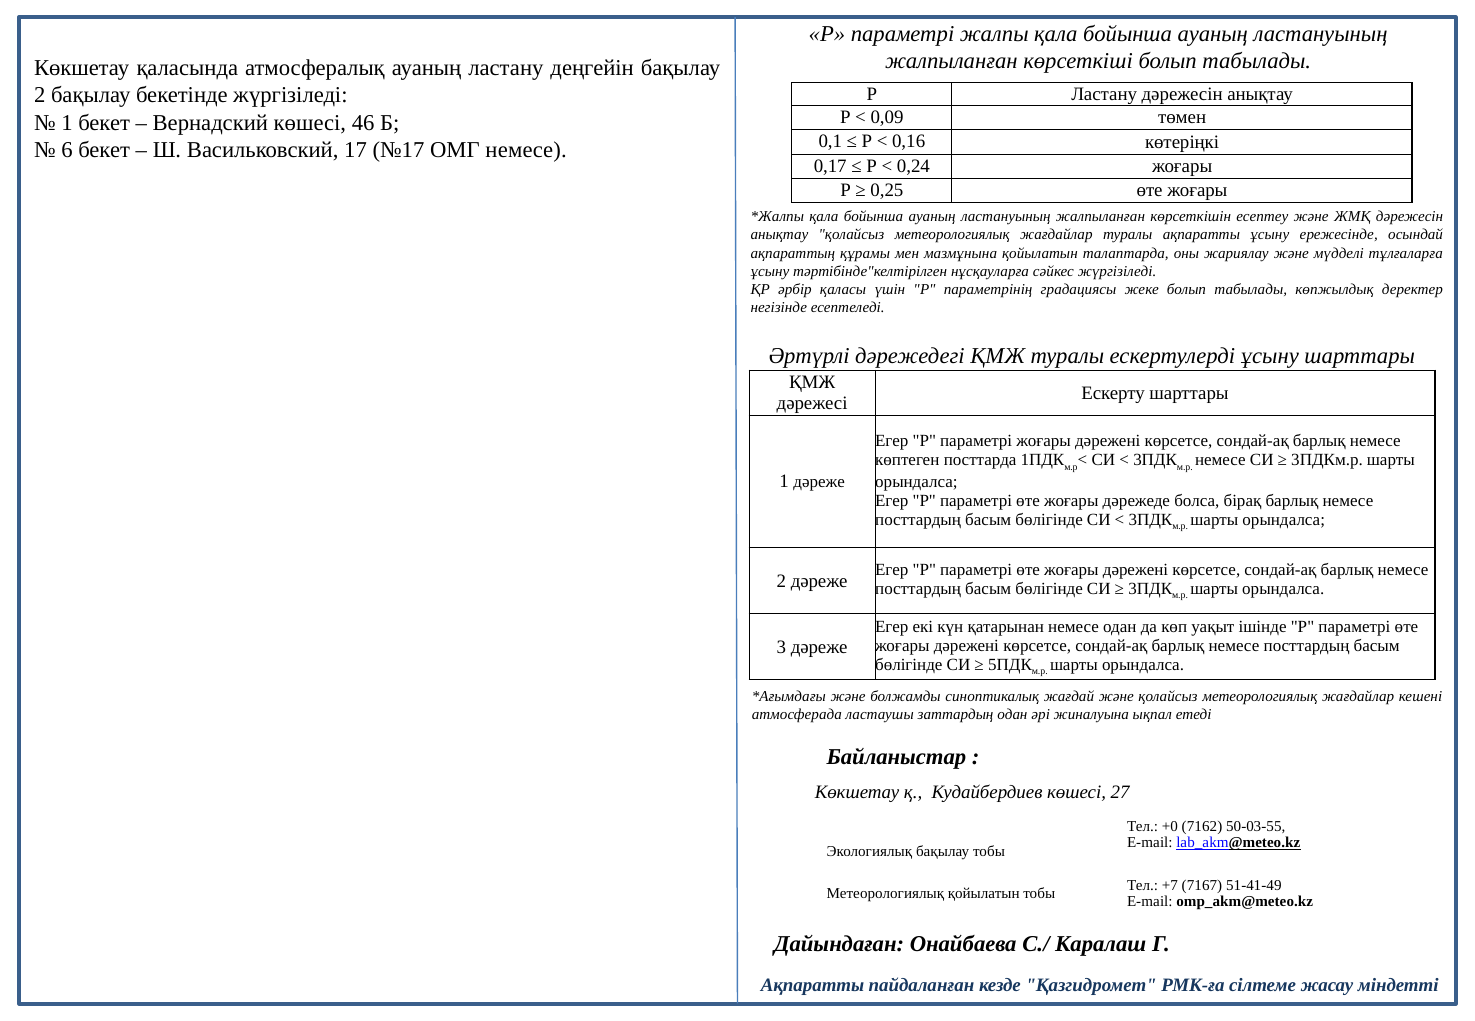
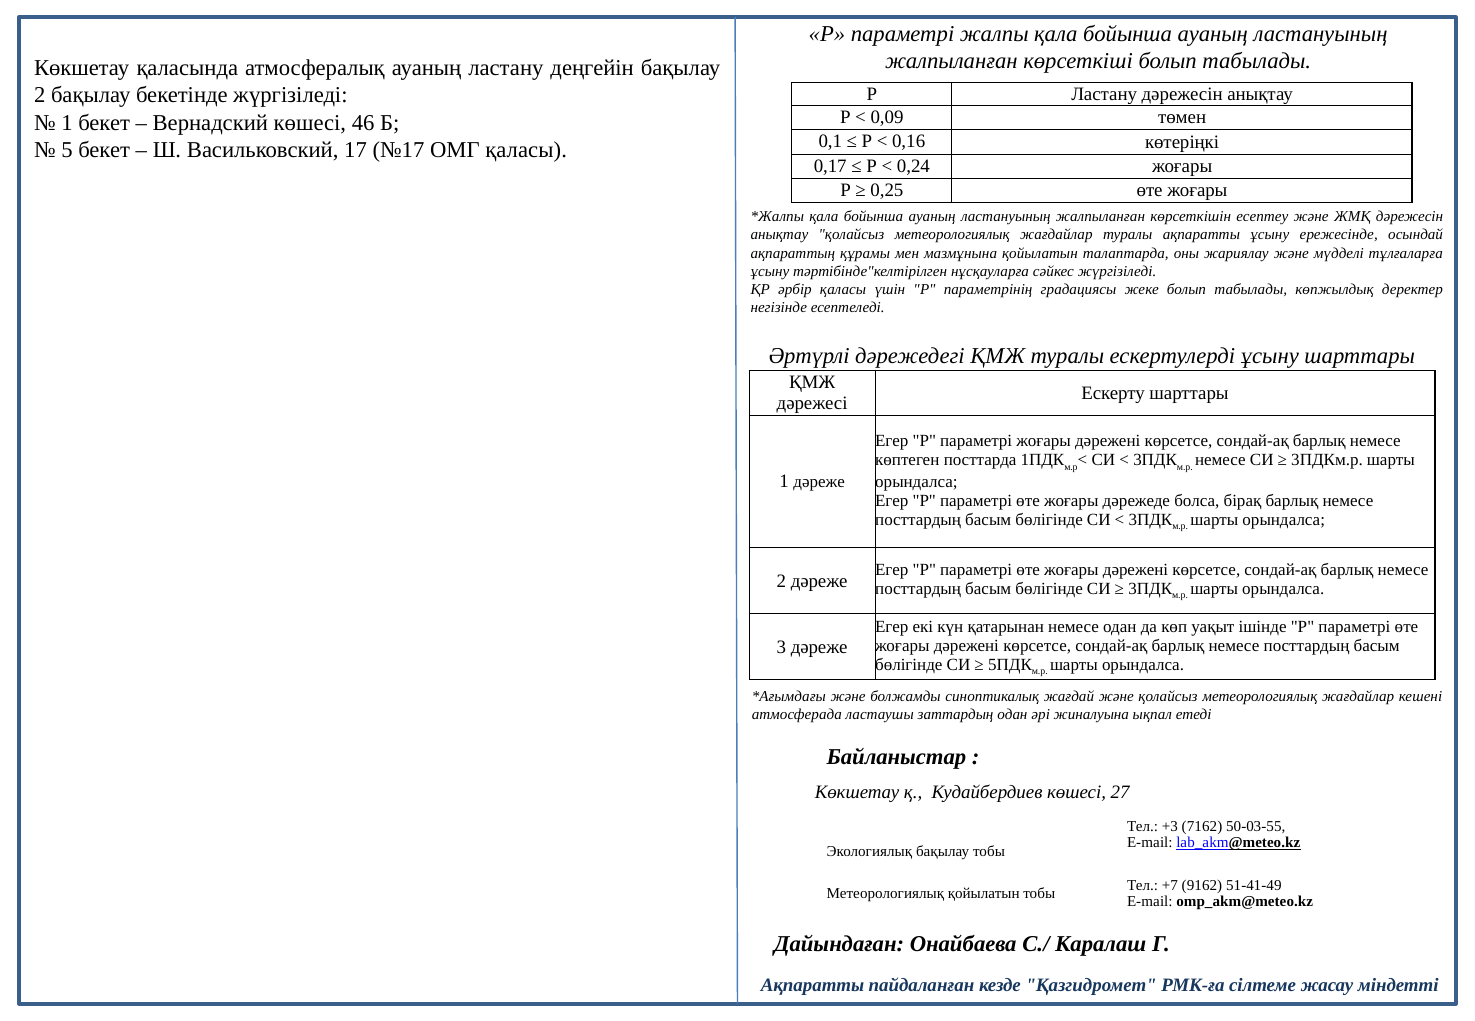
6: 6 -> 5
ОМГ немесе: немесе -> қаласы
+0: +0 -> +3
7167: 7167 -> 9162
